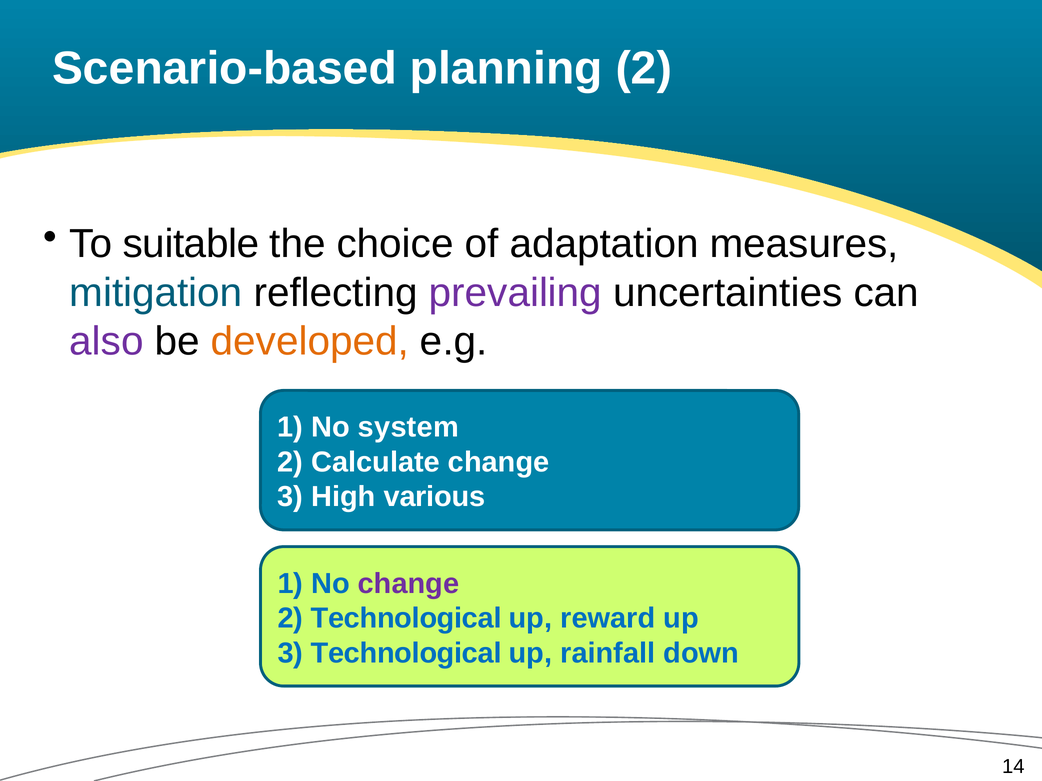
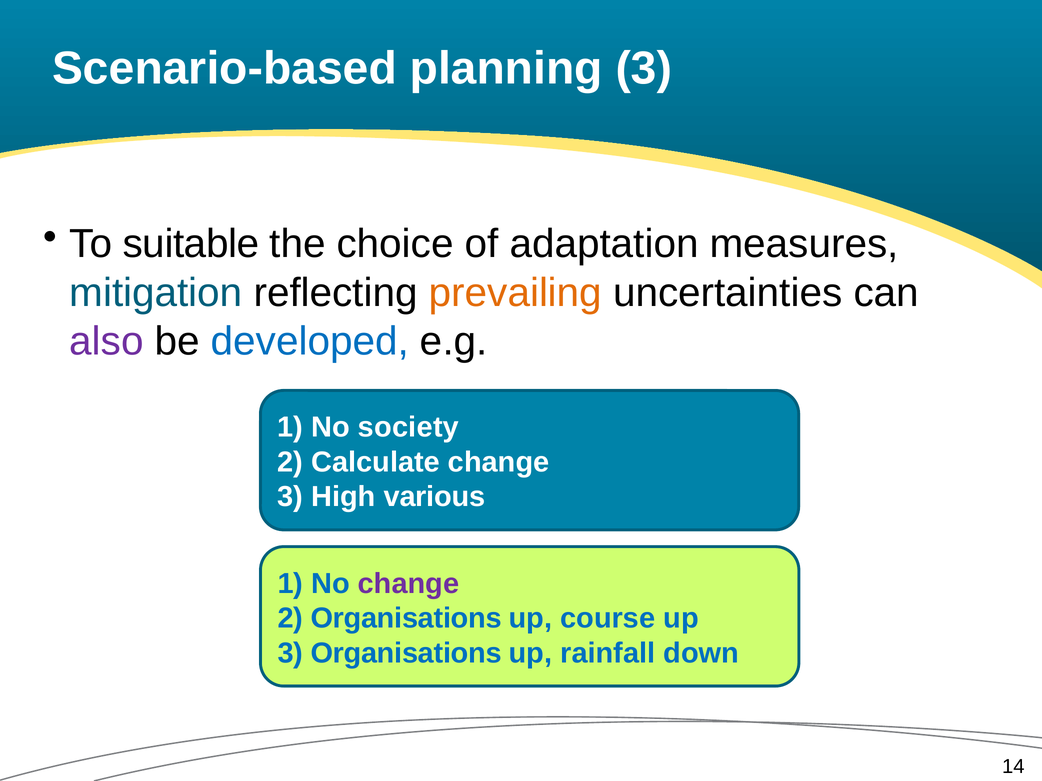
planning 2: 2 -> 3
prevailing colour: purple -> orange
developed colour: orange -> blue
system: system -> society
2 Technological: Technological -> Organisations
reward: reward -> course
3 Technological: Technological -> Organisations
